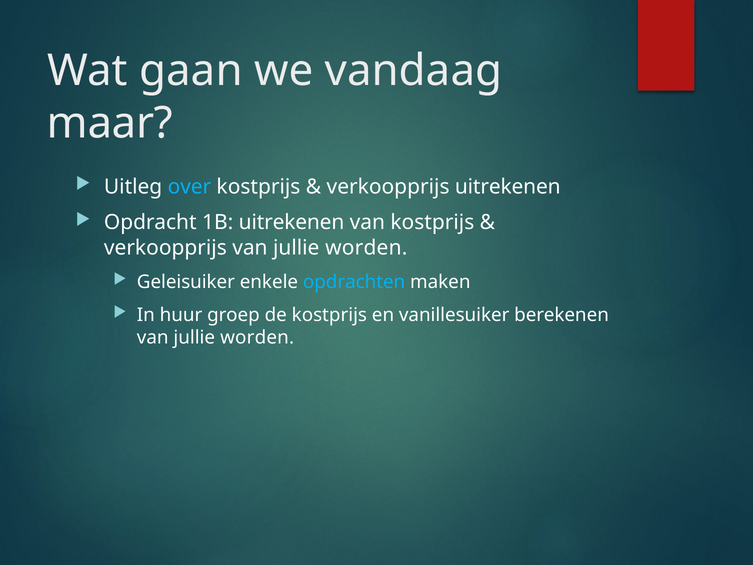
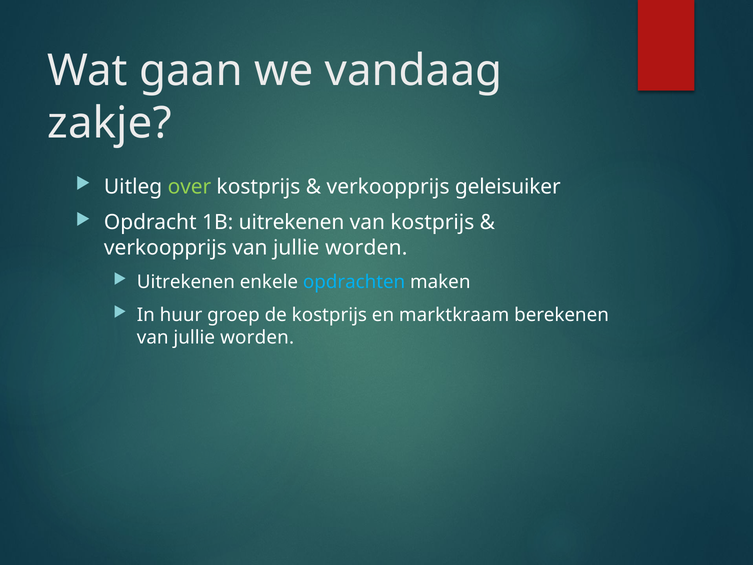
maar: maar -> zakje
over colour: light blue -> light green
verkoopprijs uitrekenen: uitrekenen -> geleisuiker
Geleisuiker at (186, 282): Geleisuiker -> Uitrekenen
vanillesuiker: vanillesuiker -> marktkraam
